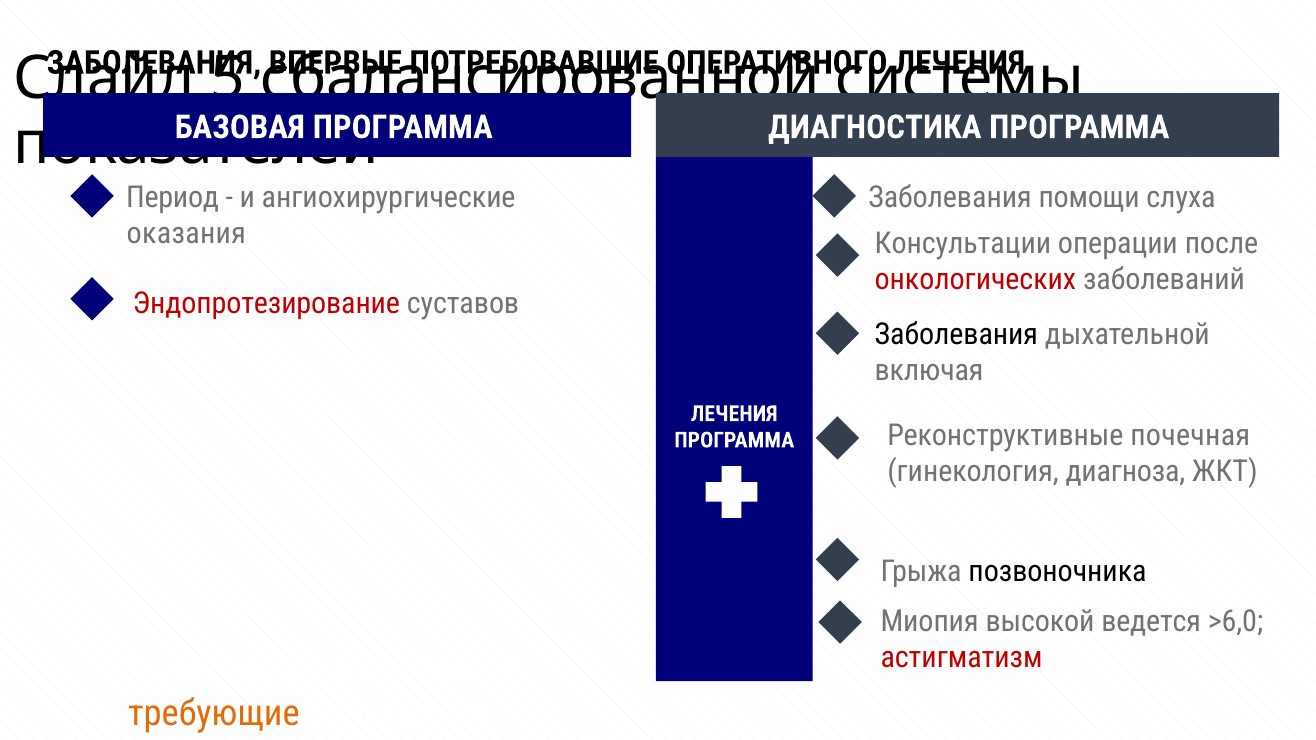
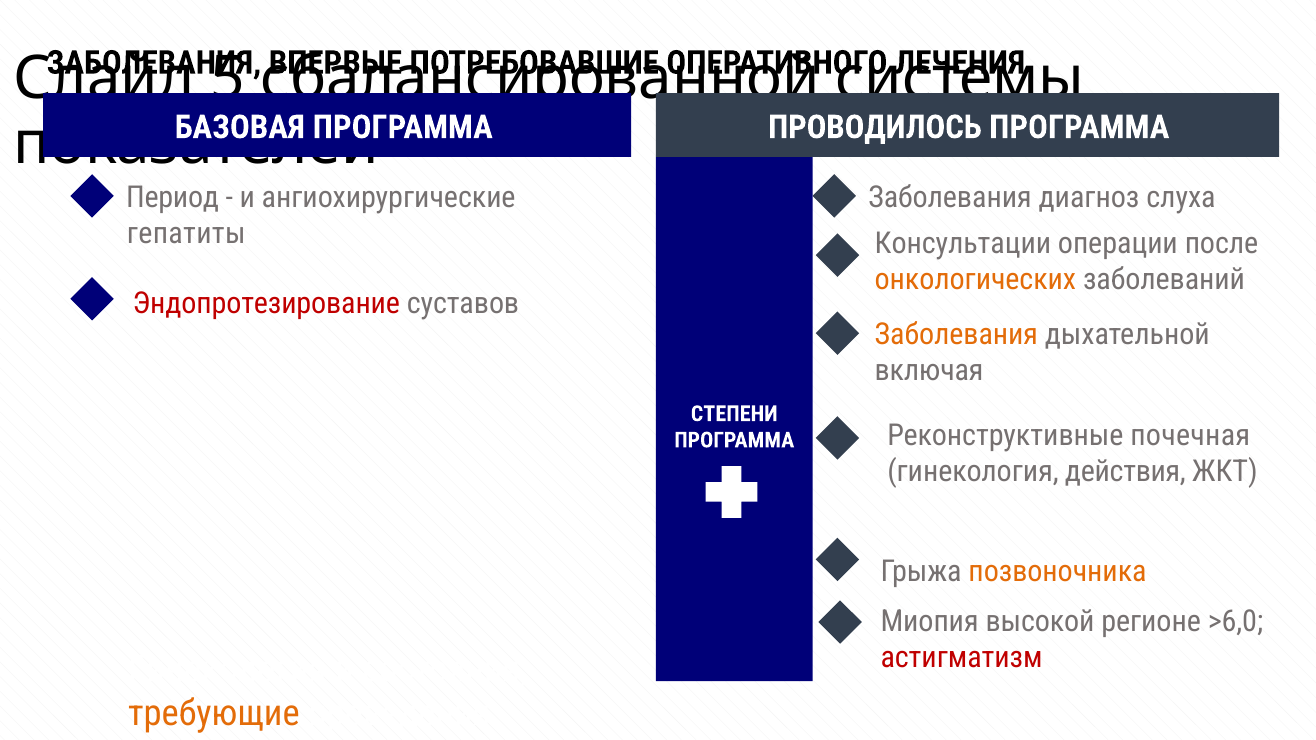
ДИАГНОСТИКА: ДИАГНОСТИКА -> ПРОВОДИЛОСЬ
помощи: помощи -> диагноз
оказания: оказания -> гепатиты
онкологических colour: red -> orange
Заболевания at (956, 335) colour: black -> orange
ЛЕЧЕНИЯ at (734, 414): ЛЕЧЕНИЯ -> СТЕПЕНИ
диагноза: диагноза -> действия
позвоночника colour: black -> orange
ведется: ведется -> регионе
